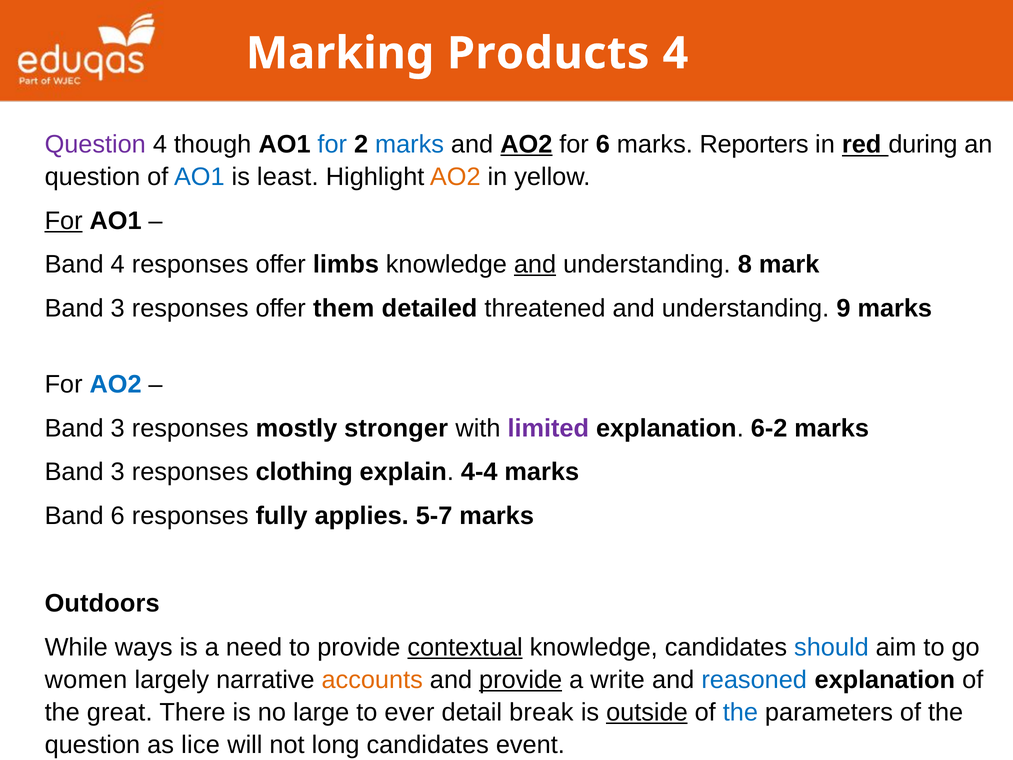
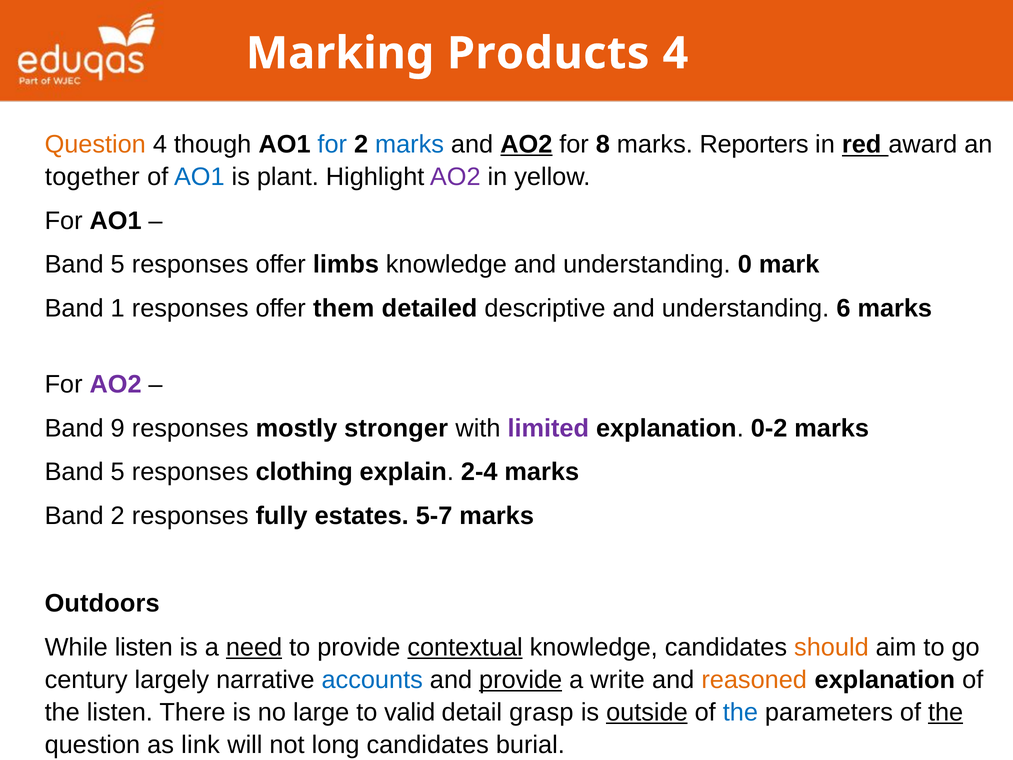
Question at (95, 144) colour: purple -> orange
for 6: 6 -> 8
during: during -> award
question at (92, 177): question -> together
least: least -> plant
AO2 at (455, 177) colour: orange -> purple
For at (64, 221) underline: present -> none
4 at (118, 264): 4 -> 5
and at (535, 264) underline: present -> none
8: 8 -> 0
3 at (118, 308): 3 -> 1
threatened: threatened -> descriptive
9: 9 -> 6
AO2 at (116, 384) colour: blue -> purple
3 at (118, 428): 3 -> 9
6-2: 6-2 -> 0-2
3 at (118, 472): 3 -> 5
4-4: 4-4 -> 2-4
Band 6: 6 -> 2
applies: applies -> estates
While ways: ways -> listen
need underline: none -> present
should colour: blue -> orange
women: women -> century
accounts colour: orange -> blue
reasoned colour: blue -> orange
the great: great -> listen
ever: ever -> valid
break: break -> grasp
the at (946, 712) underline: none -> present
lice: lice -> link
event: event -> burial
